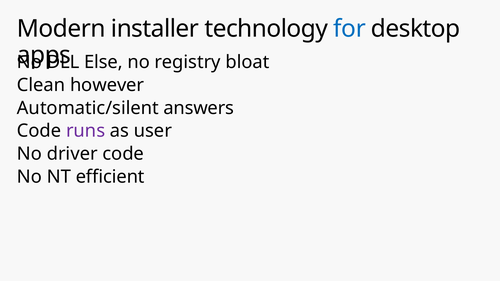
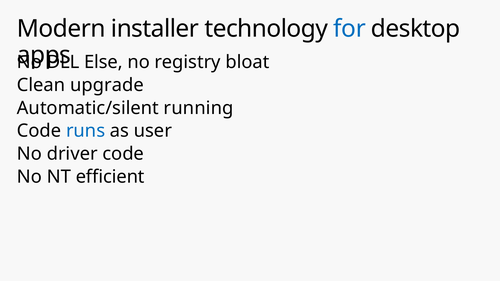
however: however -> upgrade
answers: answers -> running
runs colour: purple -> blue
